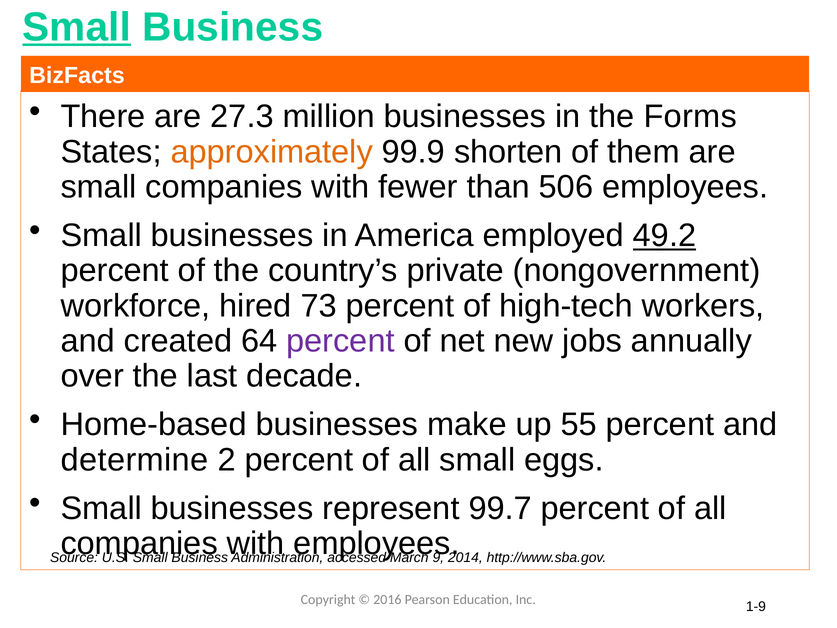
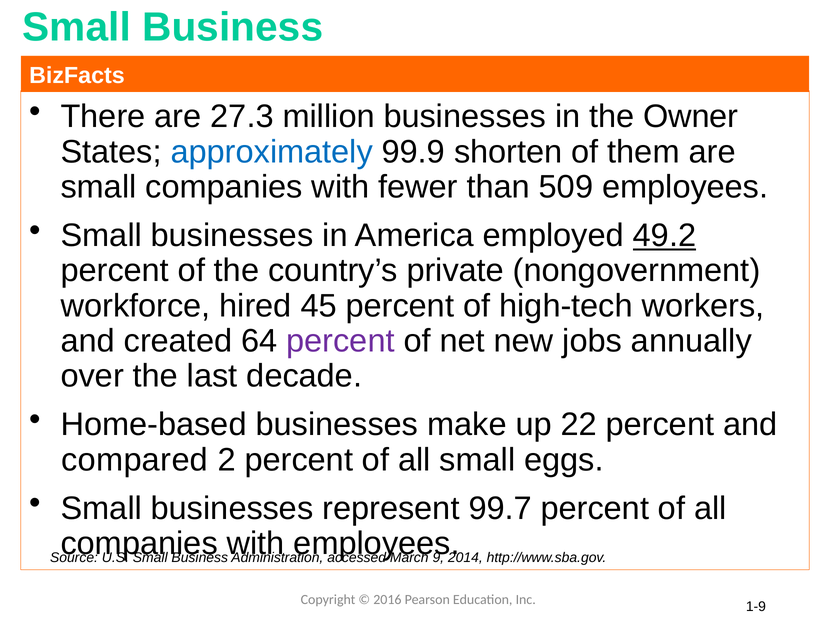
Small at (77, 27) underline: present -> none
Forms: Forms -> Owner
approximately colour: orange -> blue
506: 506 -> 509
73: 73 -> 45
55: 55 -> 22
determine: determine -> compared
